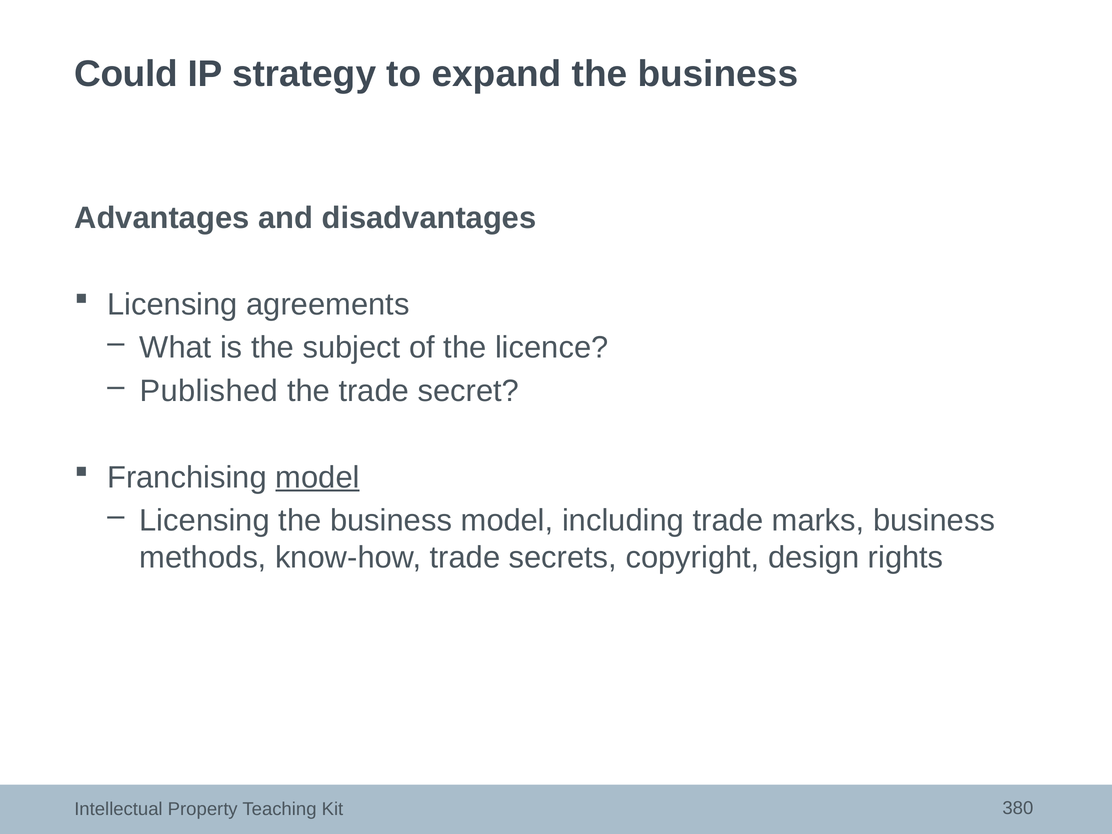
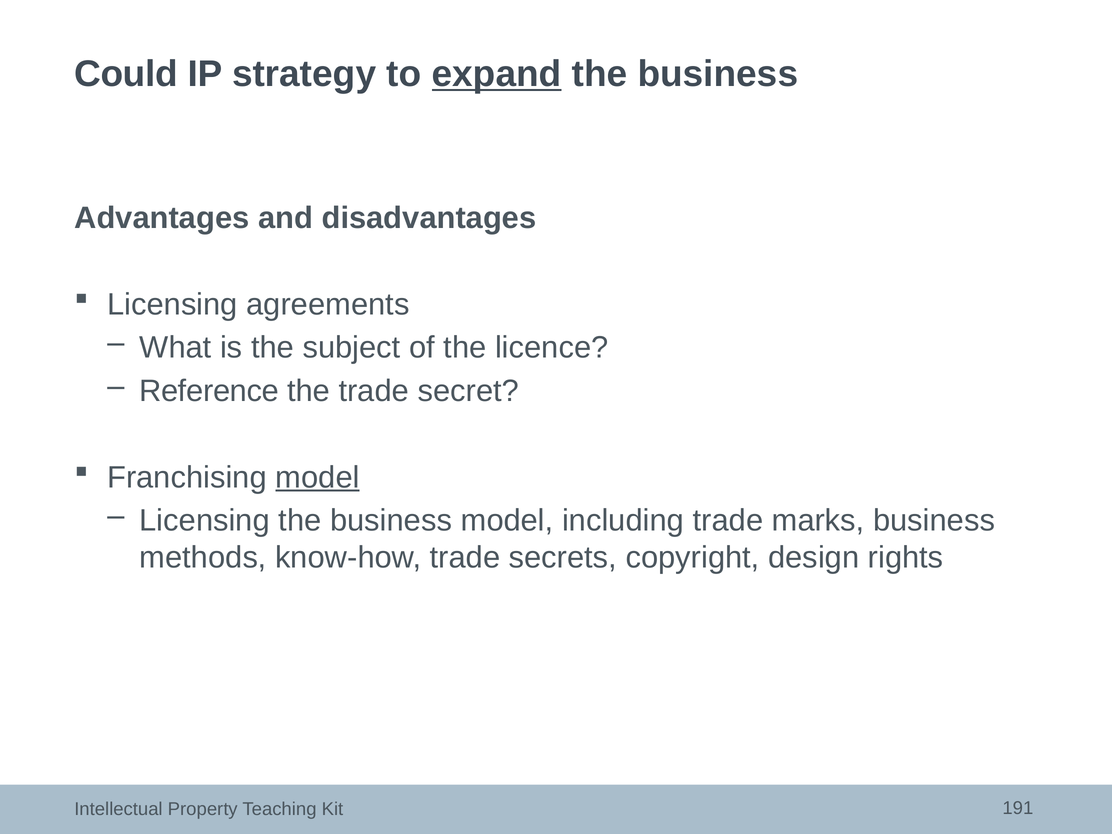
expand underline: none -> present
Published: Published -> Reference
380: 380 -> 191
